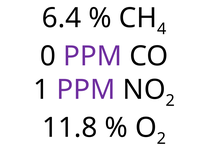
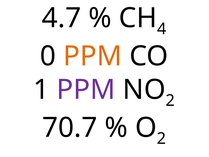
6.4: 6.4 -> 4.7
PPM at (93, 56) colour: purple -> orange
11.8: 11.8 -> 70.7
